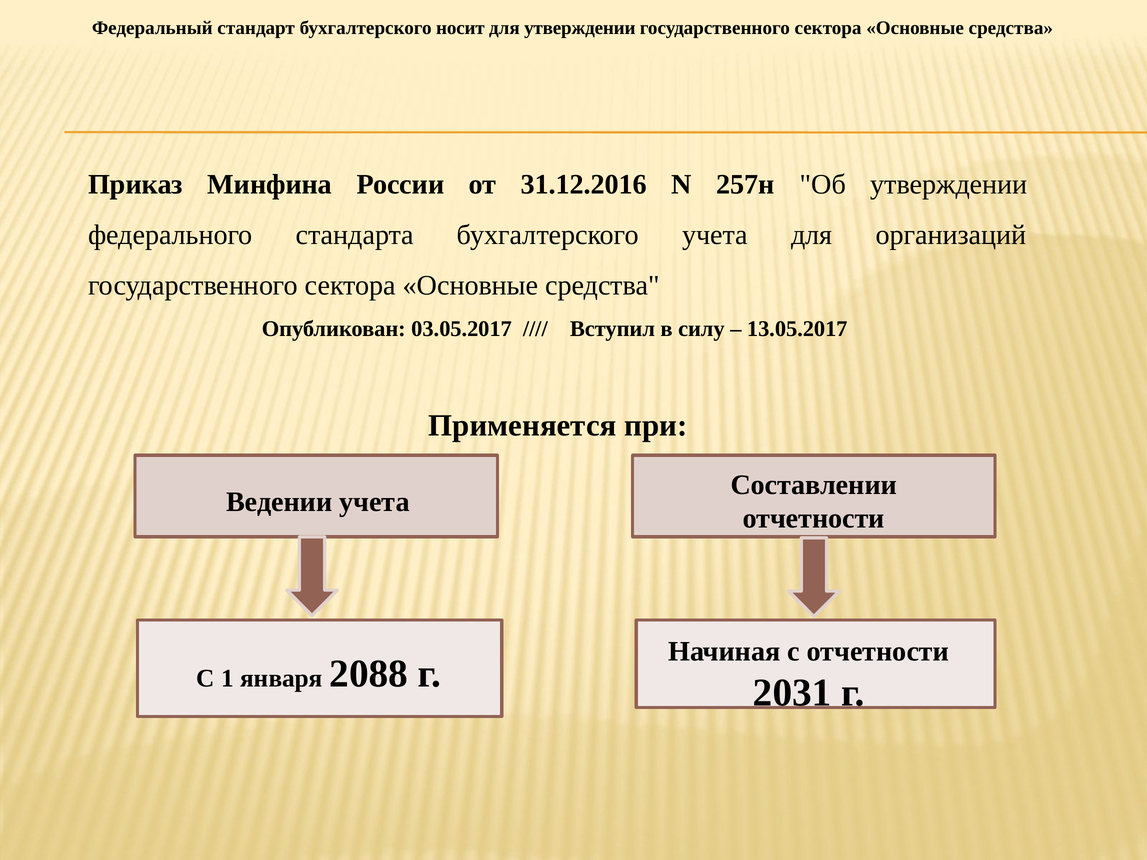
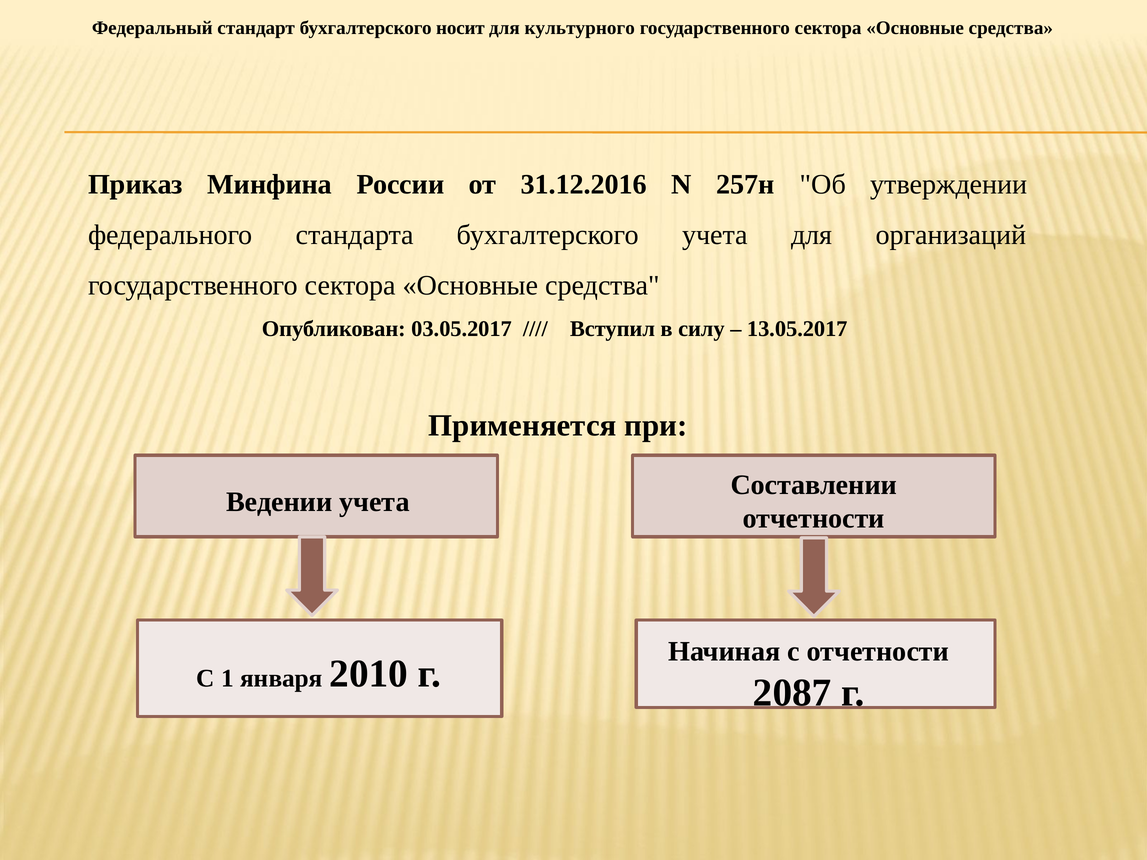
для утверждении: утверждении -> культурного
2088: 2088 -> 2010
2031: 2031 -> 2087
